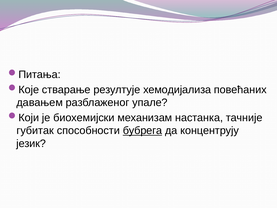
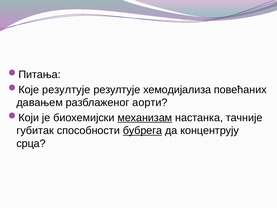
стварање at (66, 90): стварање -> резултује
упале: упале -> аорти
механизам underline: none -> present
језик: језик -> срца
